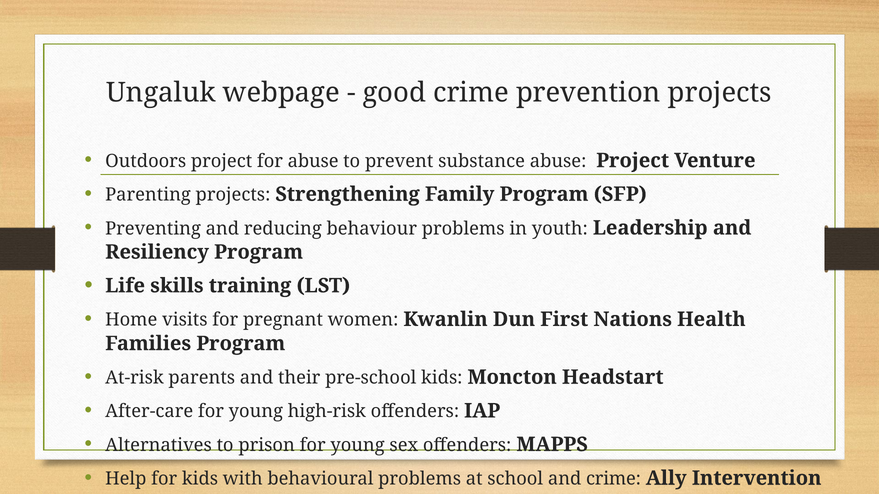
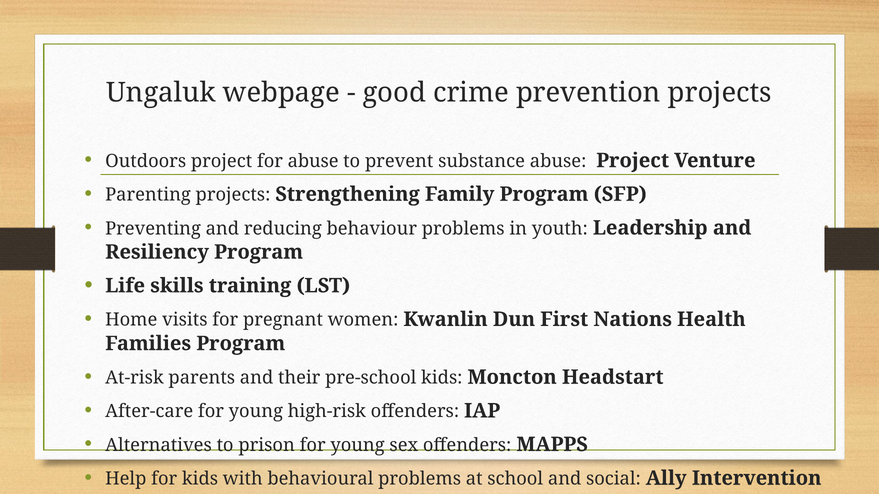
and crime: crime -> social
